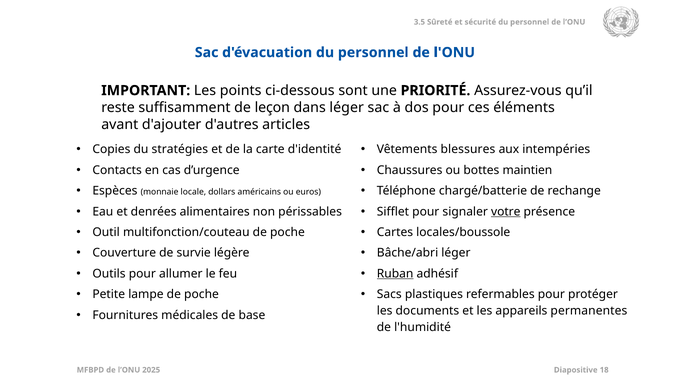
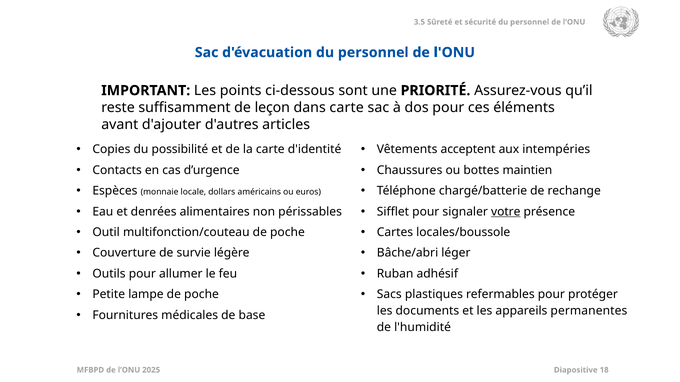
dans léger: léger -> carte
stratégies: stratégies -> possibilité
blessures: blessures -> acceptent
Ruban underline: present -> none
